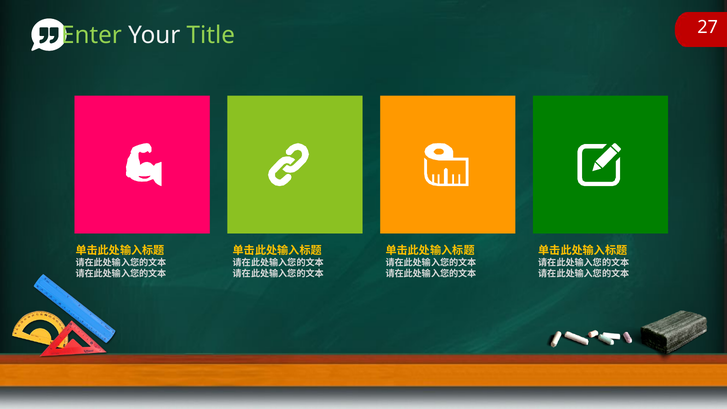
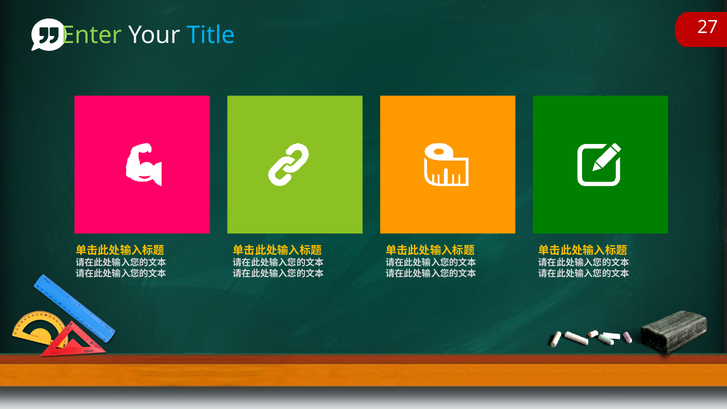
Title colour: light green -> light blue
